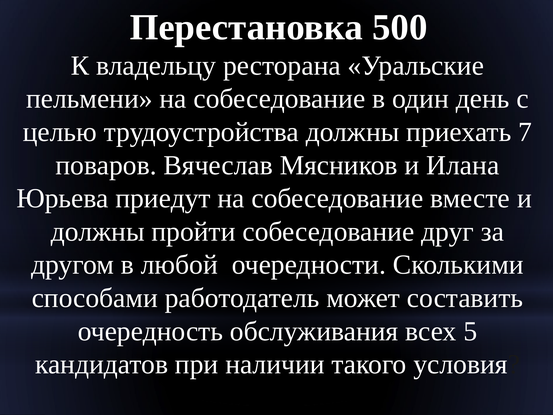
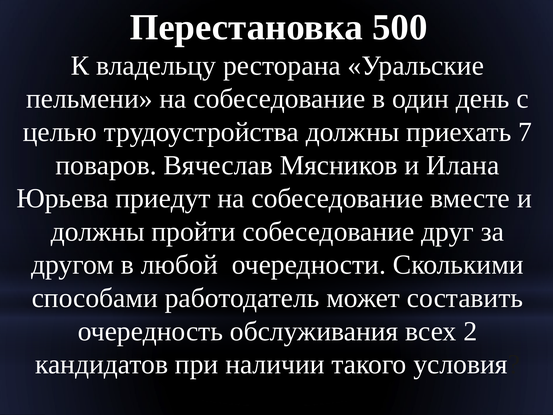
5: 5 -> 2
